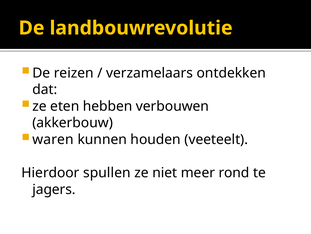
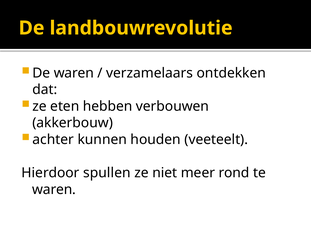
De reizen: reizen -> waren
waren: waren -> achter
jagers at (54, 189): jagers -> waren
